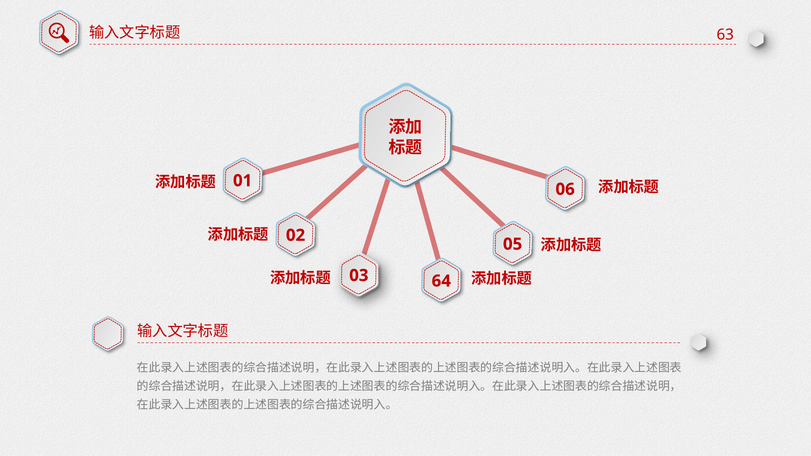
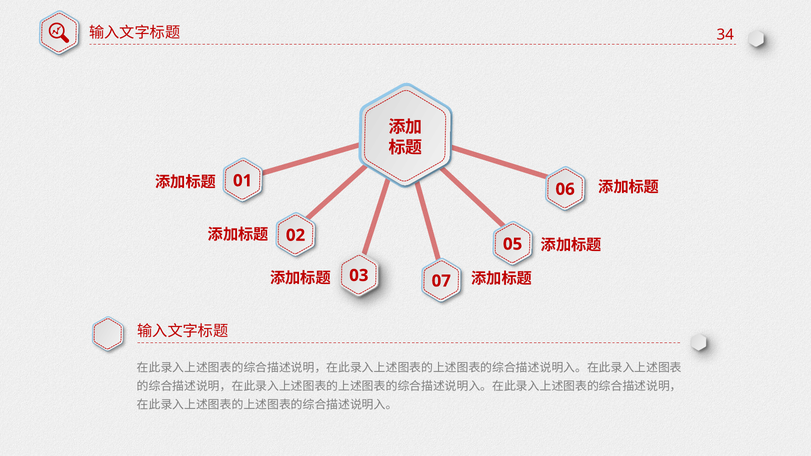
63: 63 -> 34
64: 64 -> 07
